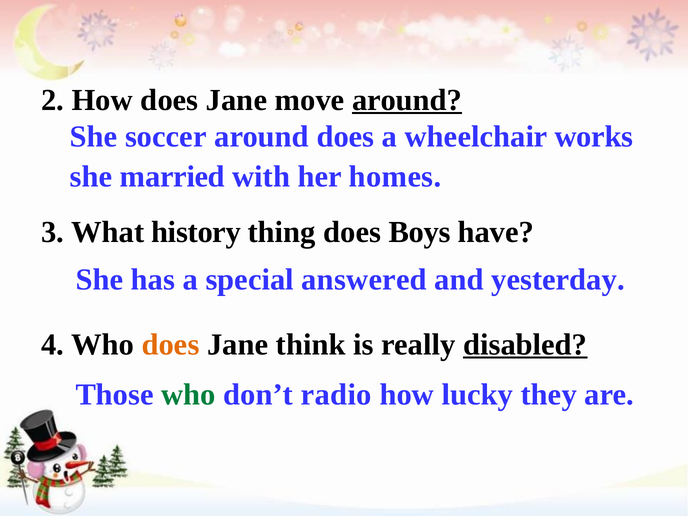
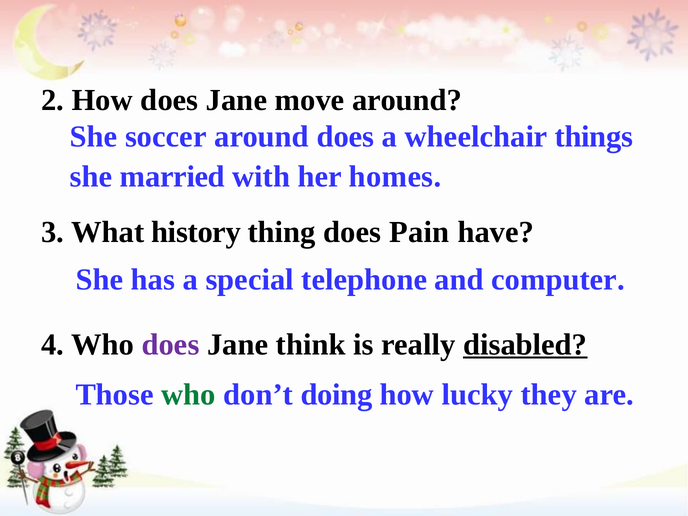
around at (407, 100) underline: present -> none
works: works -> things
Boys: Boys -> Pain
answered: answered -> telephone
yesterday: yesterday -> computer
does at (171, 344) colour: orange -> purple
radio: radio -> doing
